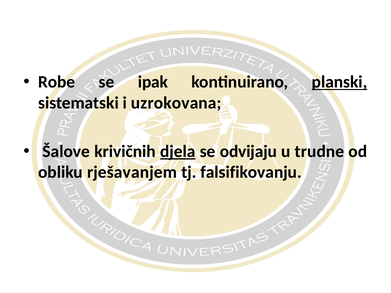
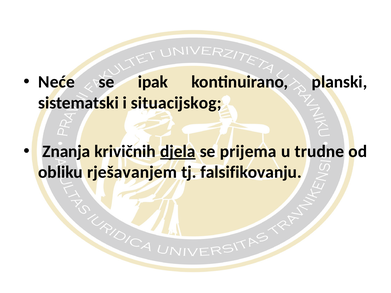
Robe: Robe -> Neće
planski underline: present -> none
uzrokovana: uzrokovana -> situacijskog
Šalove: Šalove -> Znanja
odvijaju: odvijaju -> prijema
